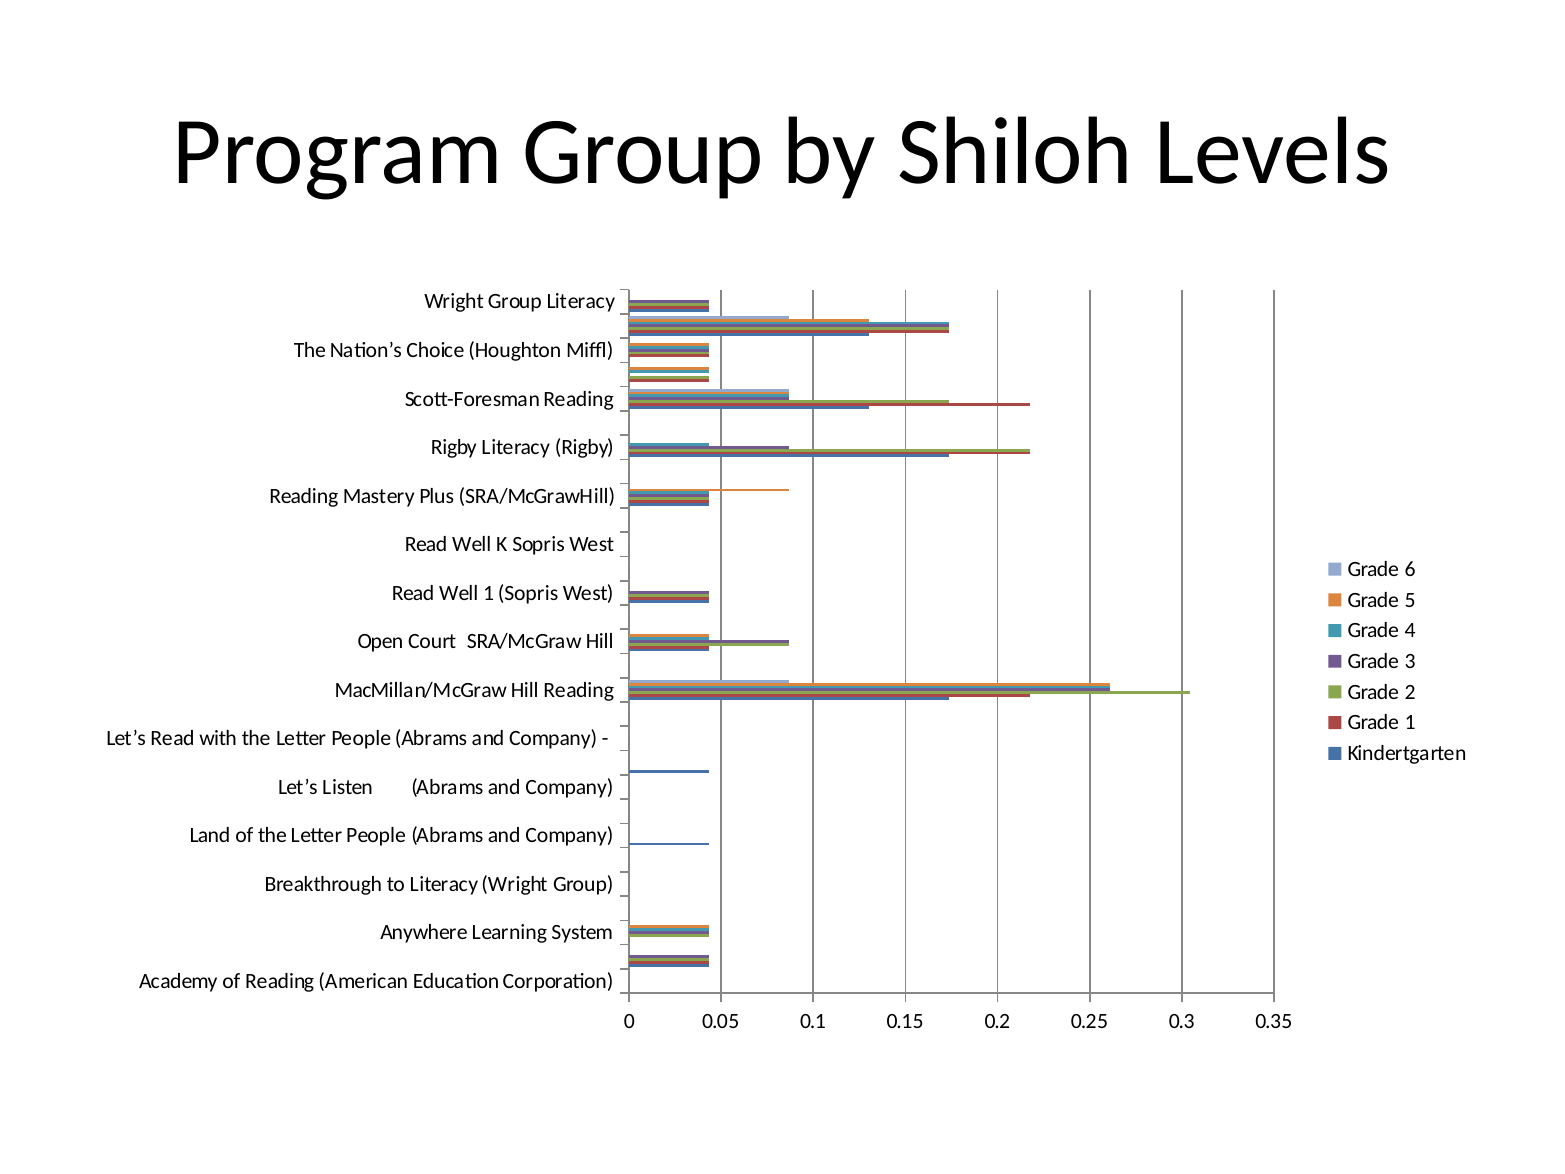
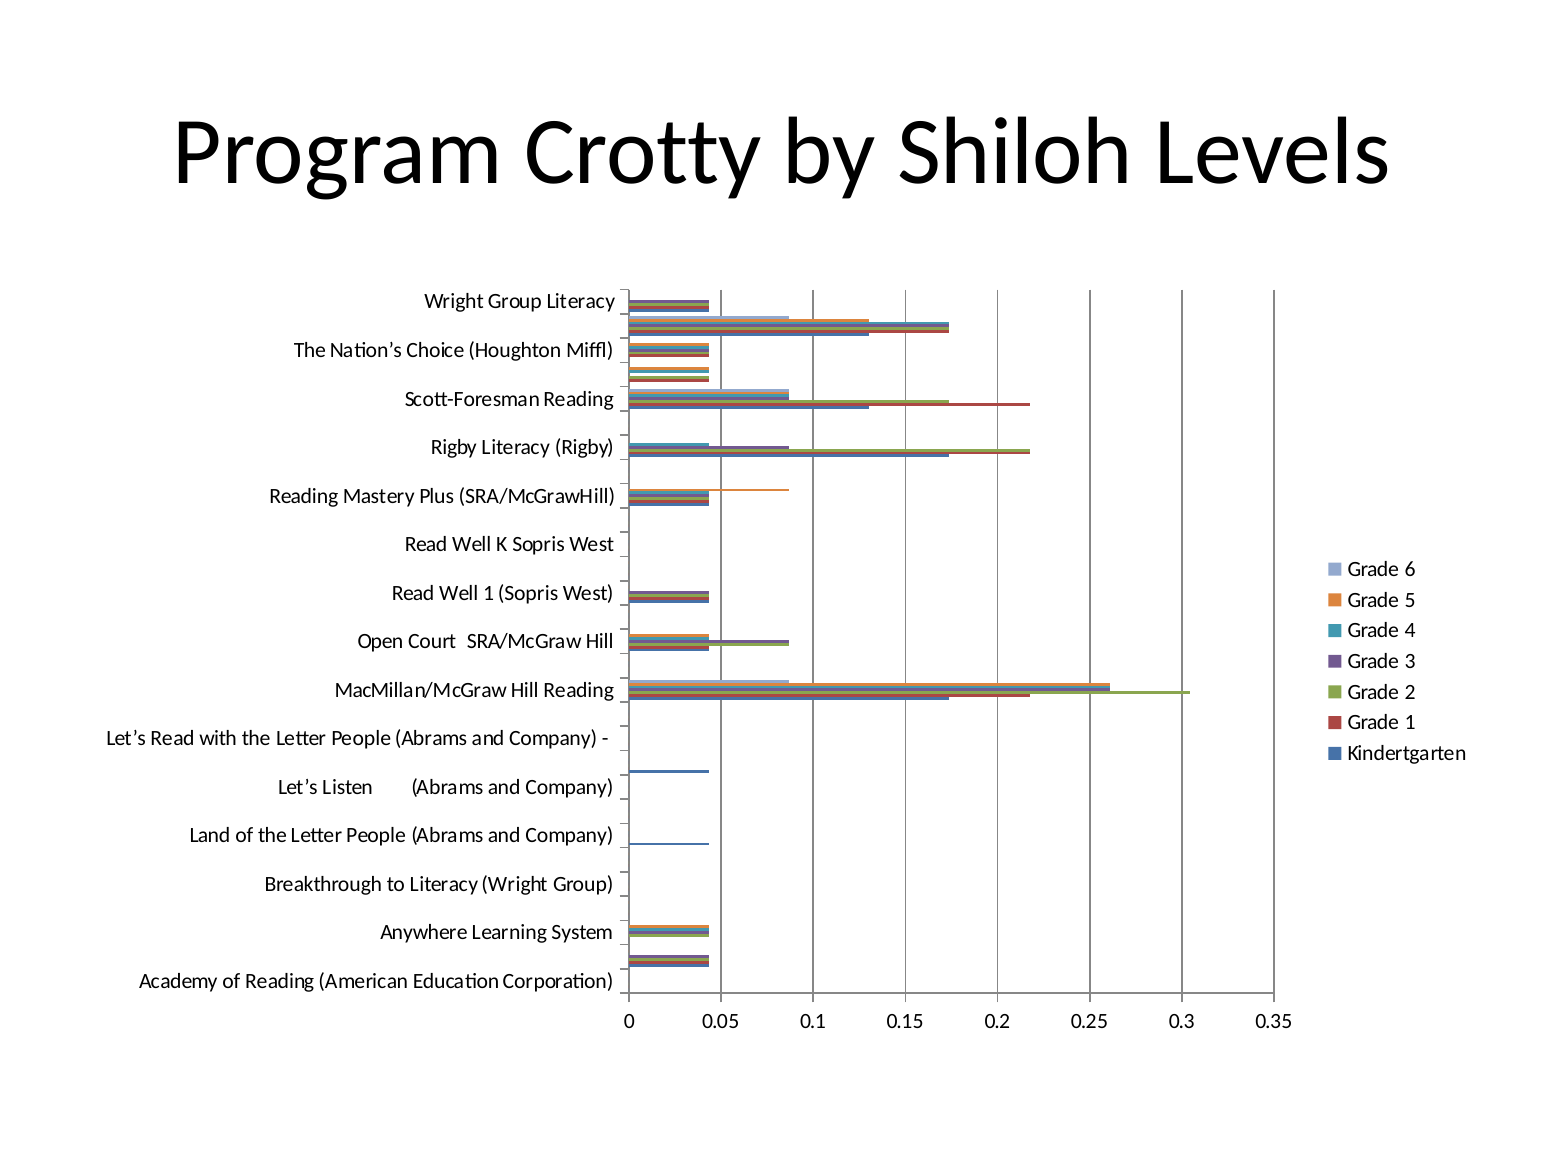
Program Group: Group -> Crotty
